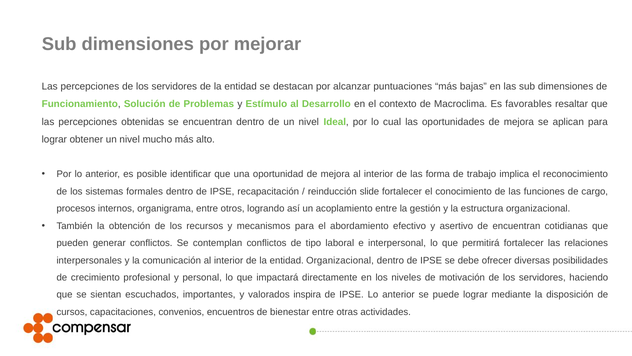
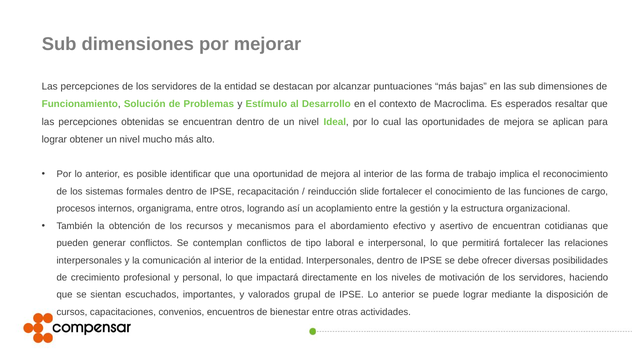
favorables: favorables -> esperados
entidad Organizacional: Organizacional -> Interpersonales
inspira: inspira -> grupal
